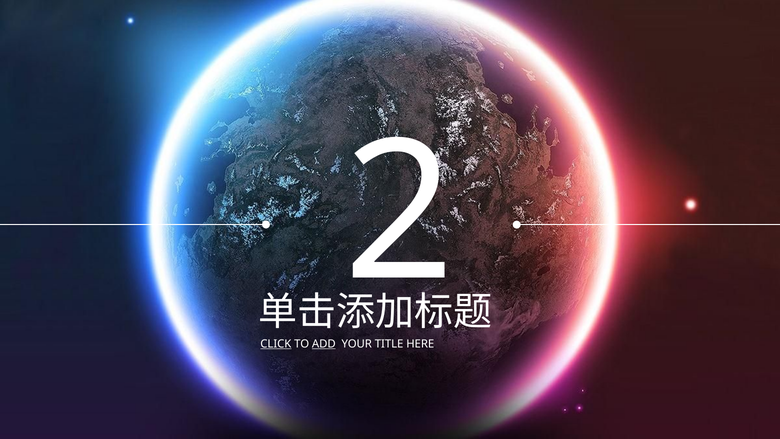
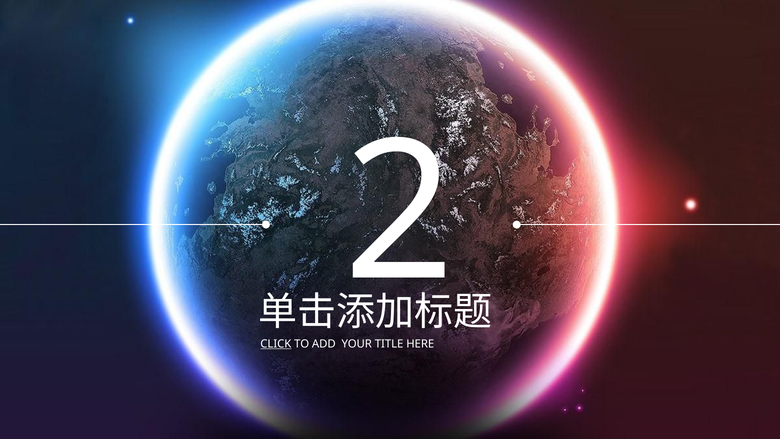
ADD underline: present -> none
